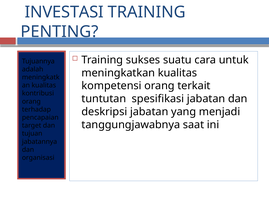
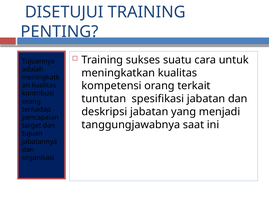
INVESTASI: INVESTASI -> DISETUJUI
